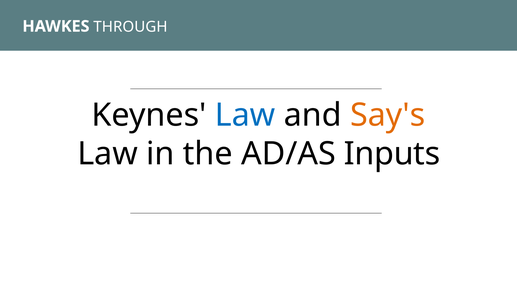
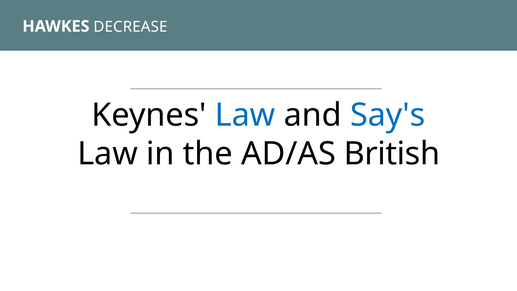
THROUGH: THROUGH -> DECREASE
Say's colour: orange -> blue
Inputs: Inputs -> British
